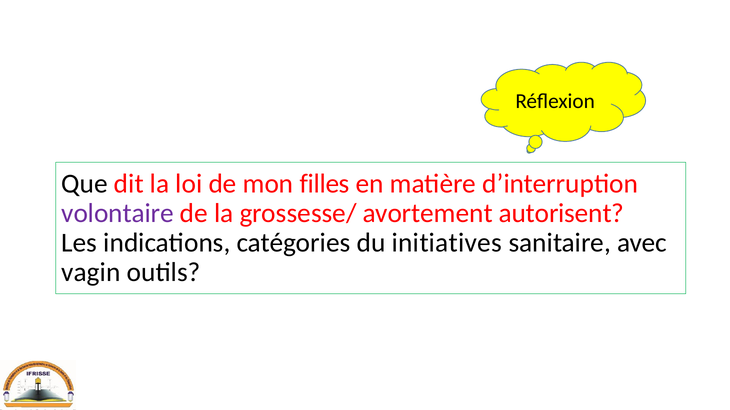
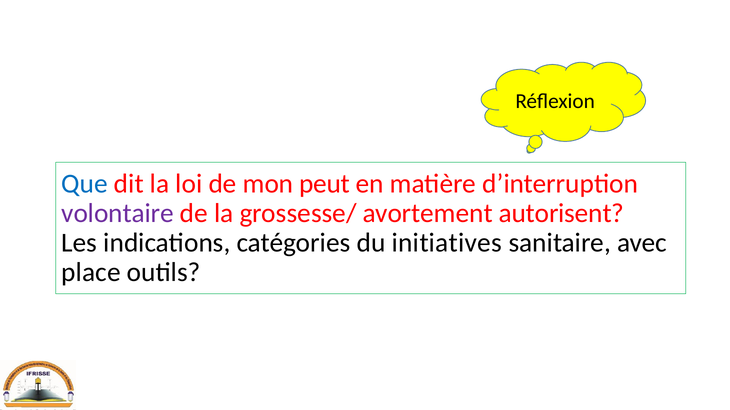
Que colour: black -> blue
filles: filles -> peut
vagin: vagin -> place
